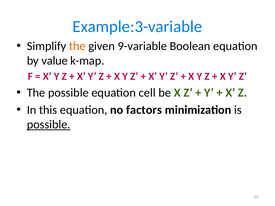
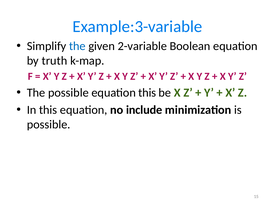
the at (77, 46) colour: orange -> blue
9-variable: 9-variable -> 2-variable
value: value -> truth
equation cell: cell -> this
factors: factors -> include
possible at (49, 125) underline: present -> none
